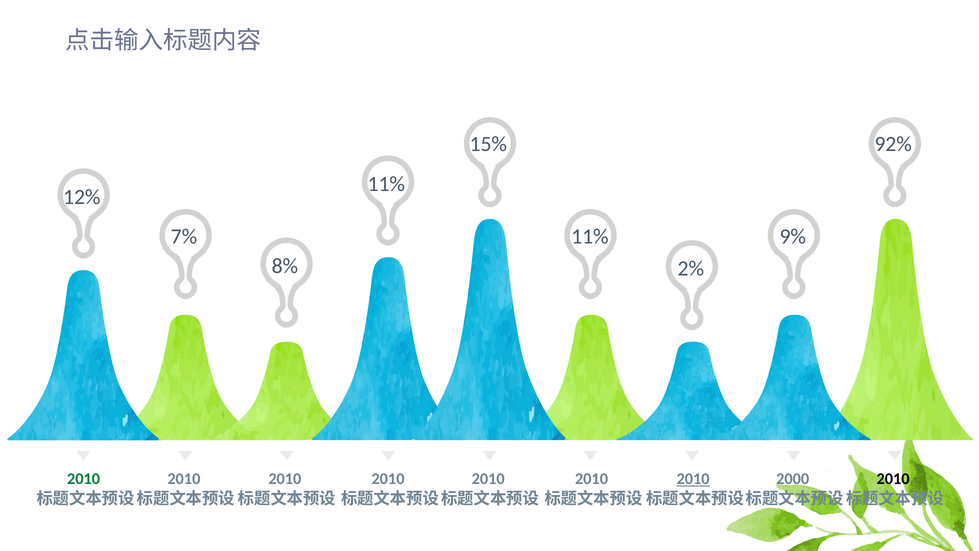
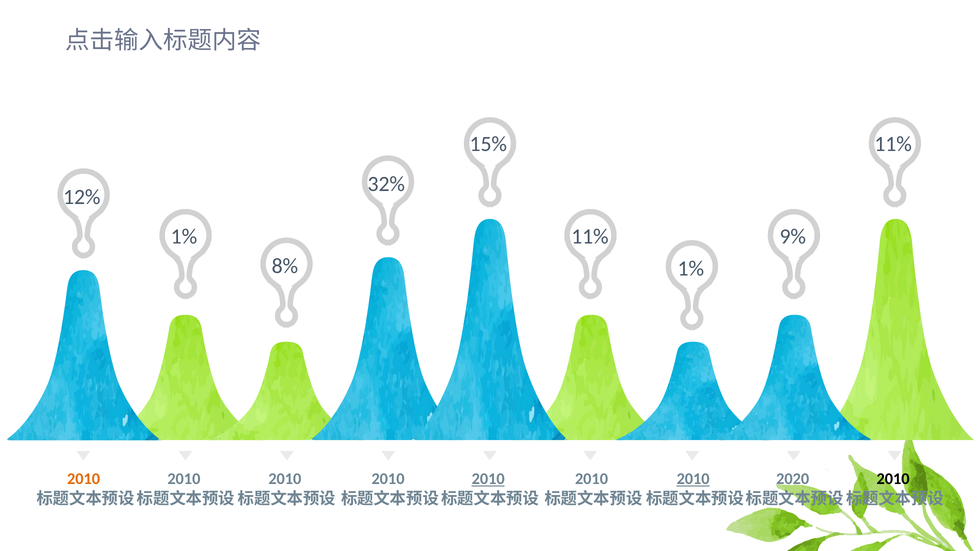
92% at (893, 144): 92% -> 11%
11% at (386, 184): 11% -> 32%
7% at (184, 236): 7% -> 1%
2% at (691, 268): 2% -> 1%
2010 at (84, 478) colour: green -> orange
2010 at (488, 478) underline: none -> present
2000: 2000 -> 2020
